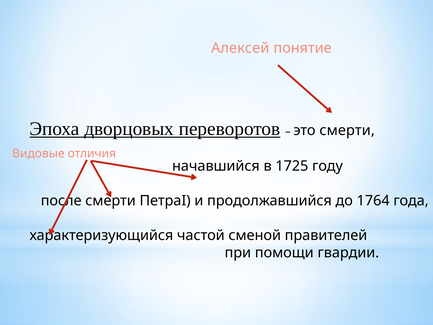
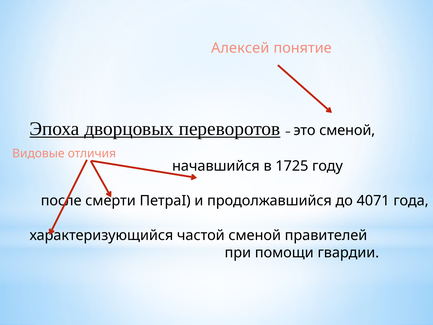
это смерти: смерти -> сменой
1764: 1764 -> 4071
